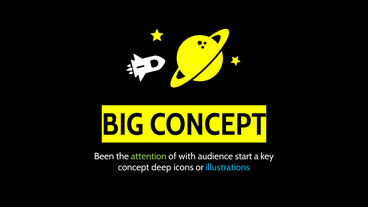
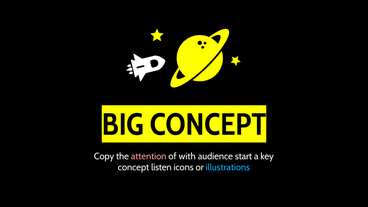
Been: Been -> Copy
attention colour: light green -> pink
deep: deep -> listen
